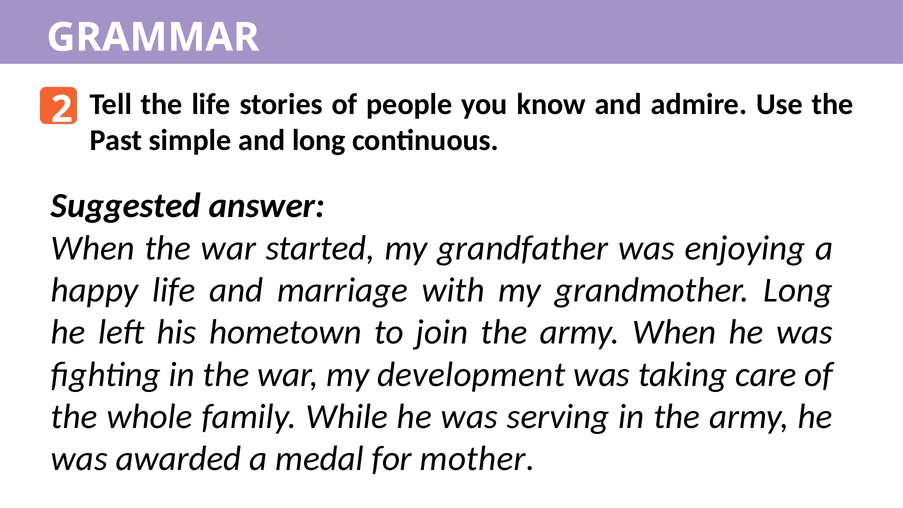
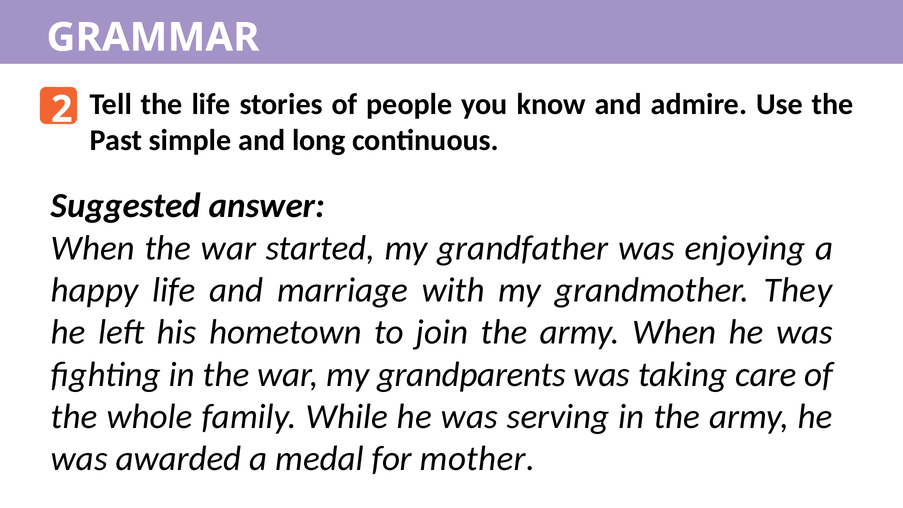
grandmother Long: Long -> They
development: development -> grandparents
